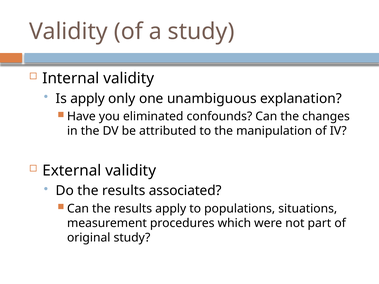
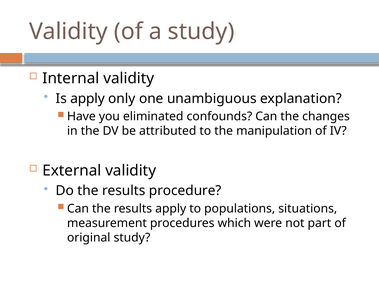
associated: associated -> procedure
